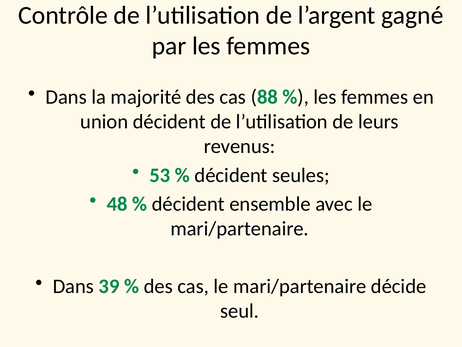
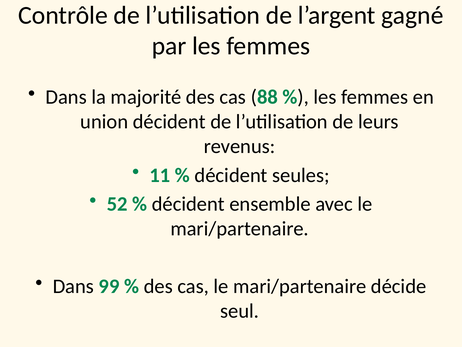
53: 53 -> 11
48: 48 -> 52
39: 39 -> 99
